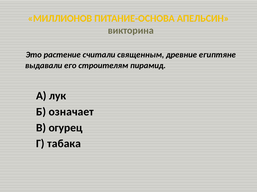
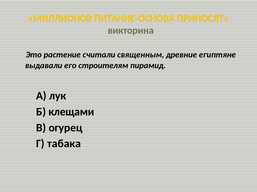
АПЕЛЬСИН: АПЕЛЬСИН -> ПРИНОСЯТ
означает: означает -> клещами
